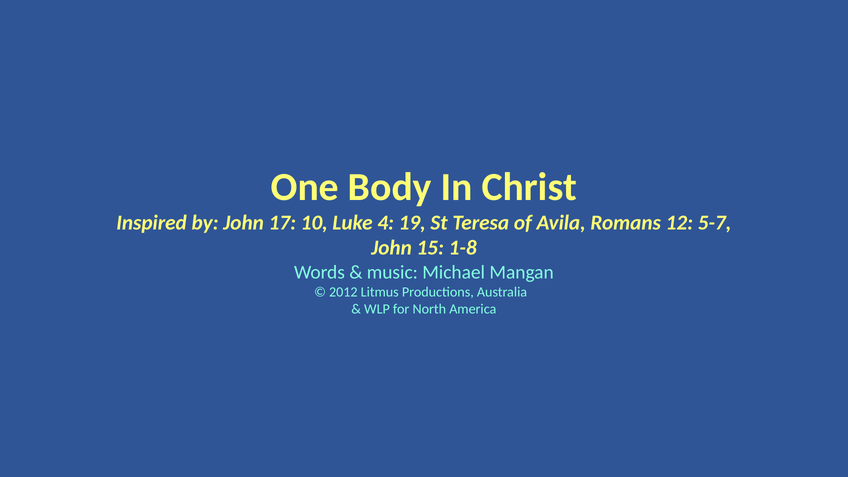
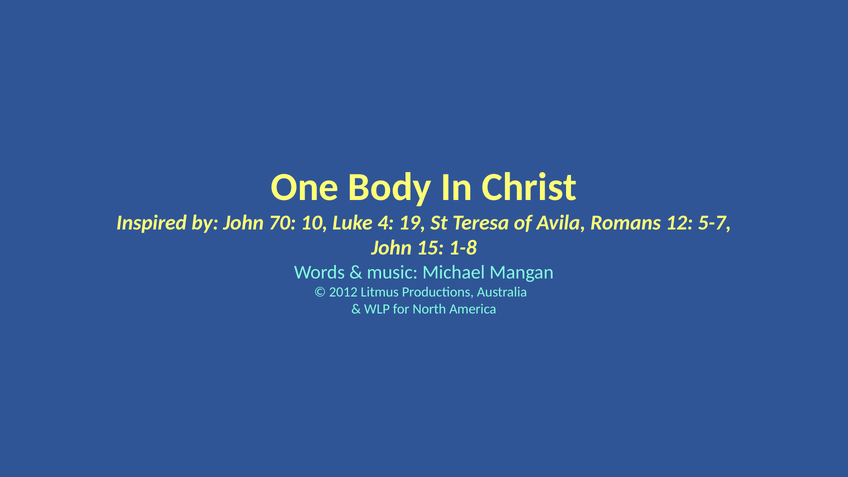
17: 17 -> 70
